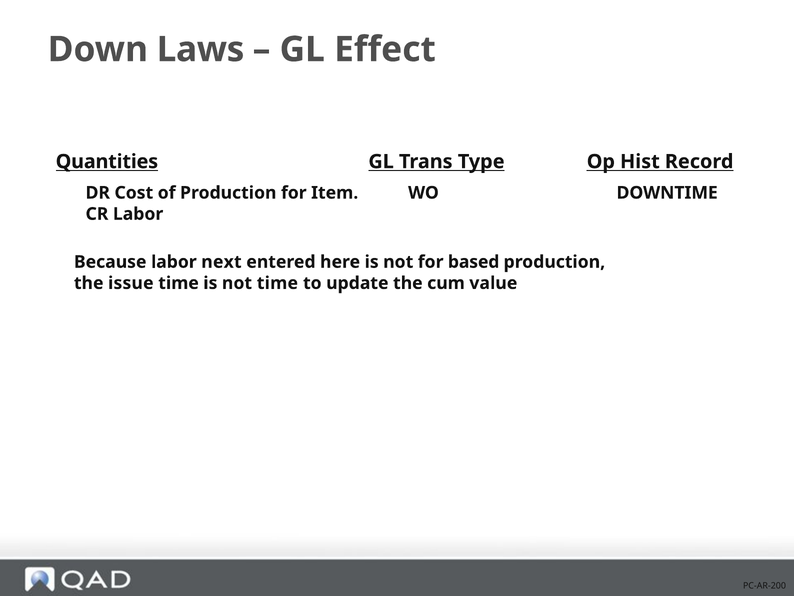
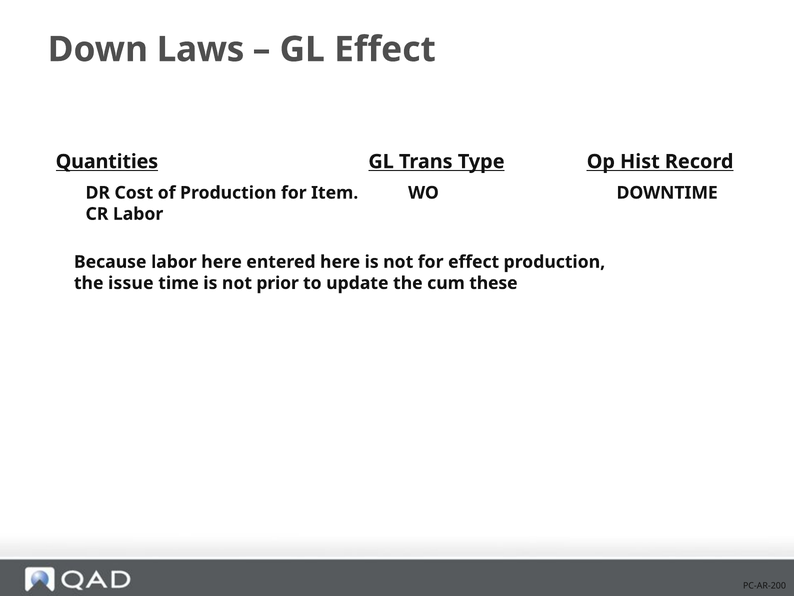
labor next: next -> here
for based: based -> effect
not time: time -> prior
value: value -> these
